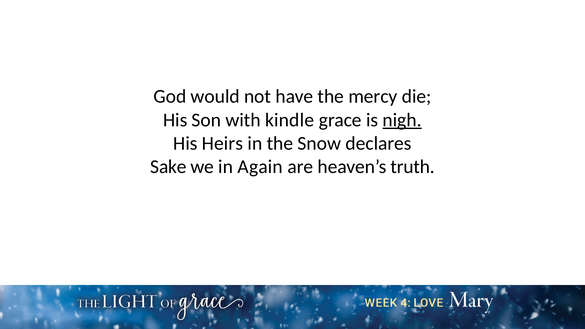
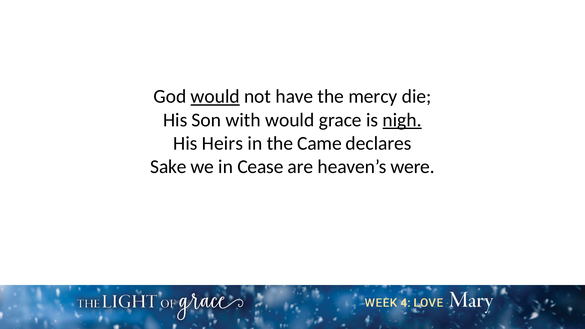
would at (215, 97) underline: none -> present
with kindle: kindle -> would
Snow: Snow -> Came
Again: Again -> Cease
truth: truth -> were
